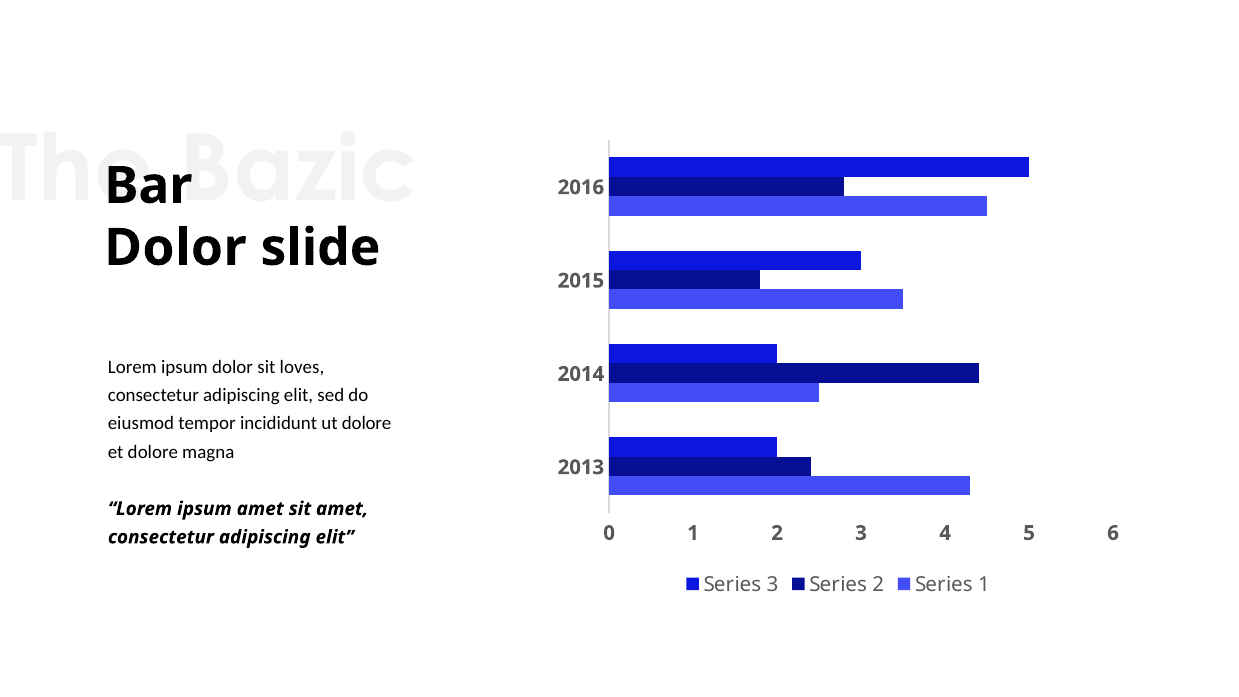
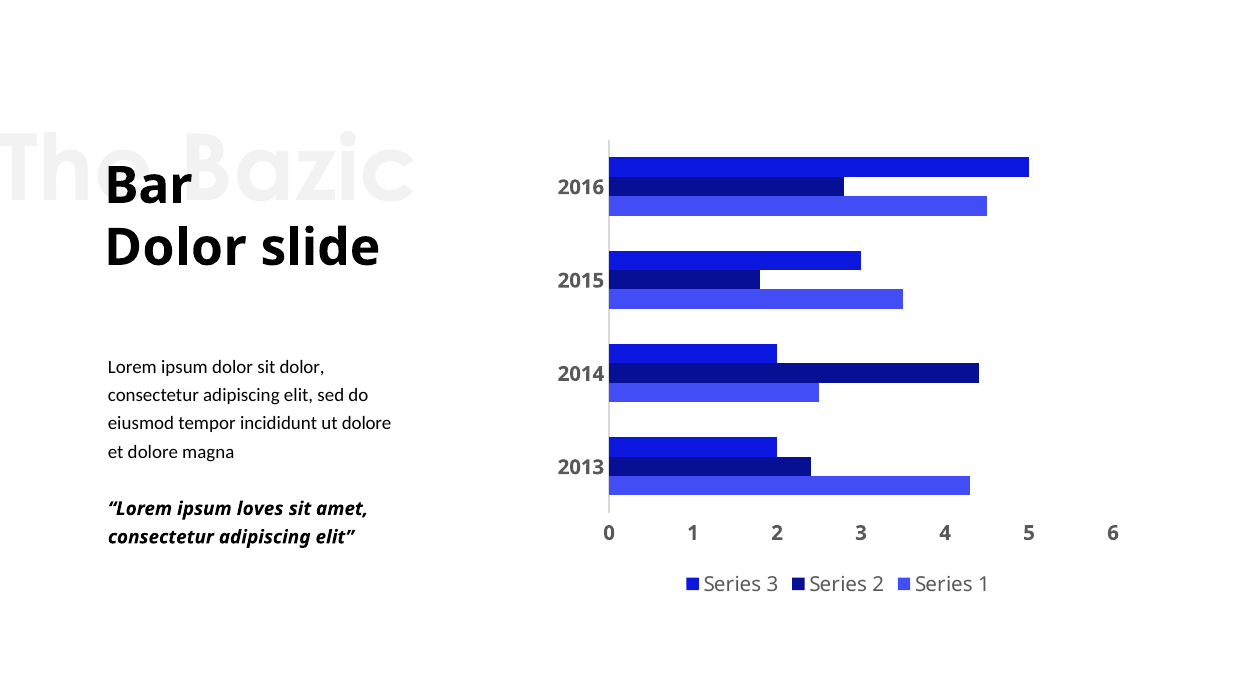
sit loves: loves -> dolor
ipsum amet: amet -> loves
